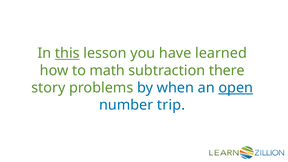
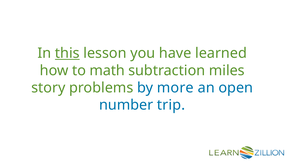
there: there -> miles
when: when -> more
open underline: present -> none
